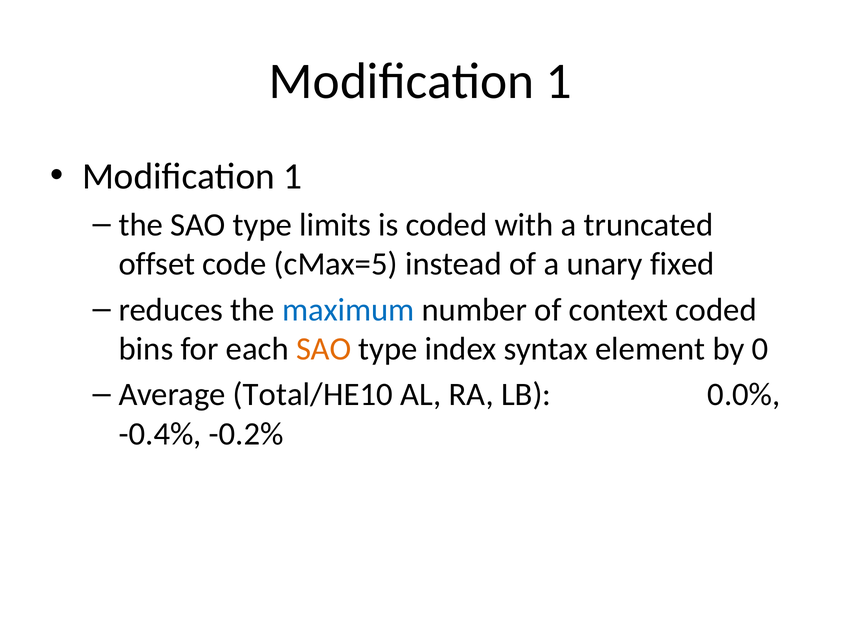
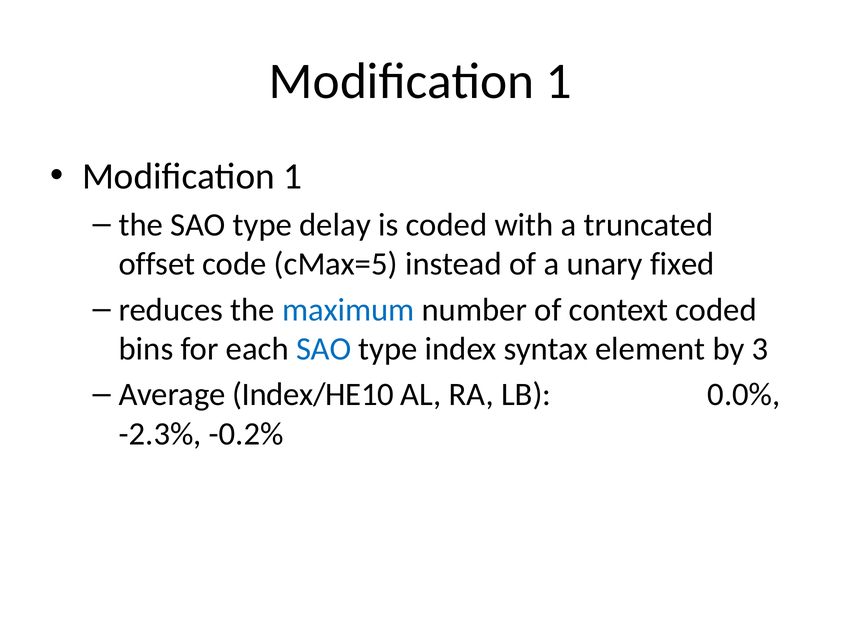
limits: limits -> delay
SAO at (324, 349) colour: orange -> blue
0: 0 -> 3
Total/HE10: Total/HE10 -> Index/HE10
-0.4%: -0.4% -> -2.3%
